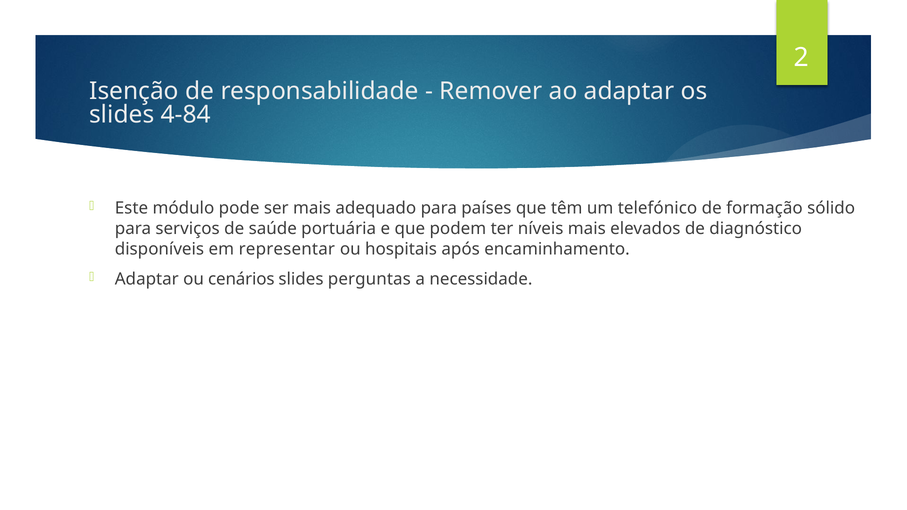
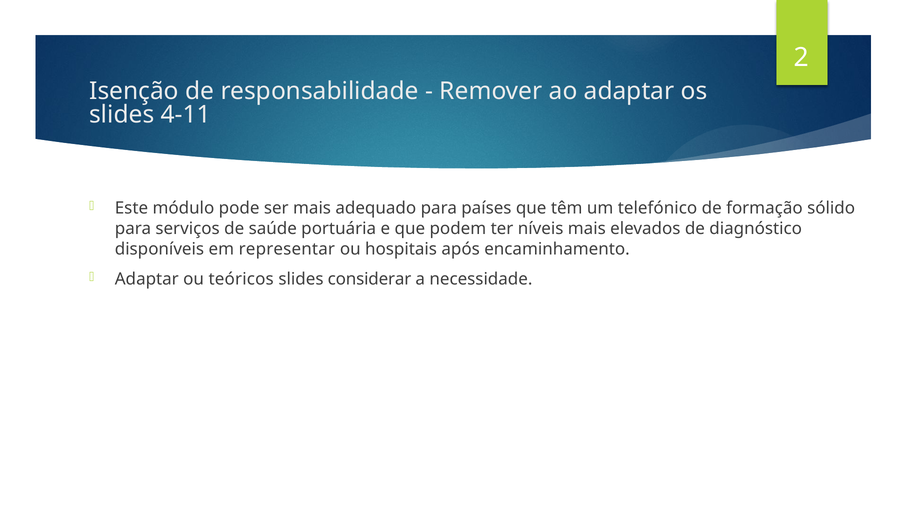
4-84: 4-84 -> 4-11
cenários: cenários -> teóricos
perguntas: perguntas -> considerar
